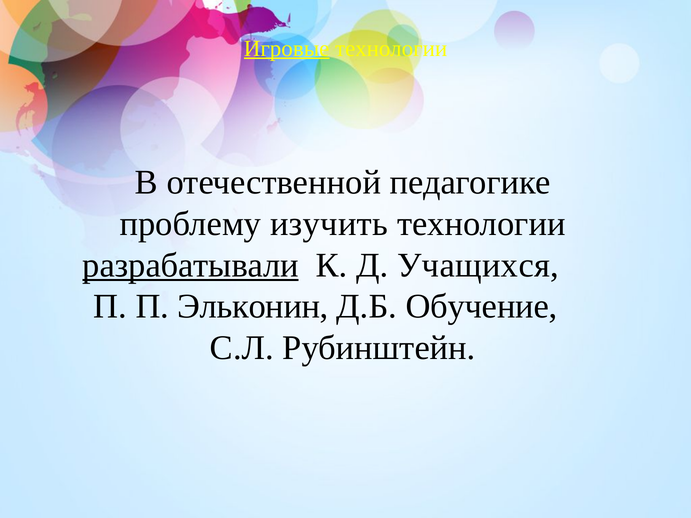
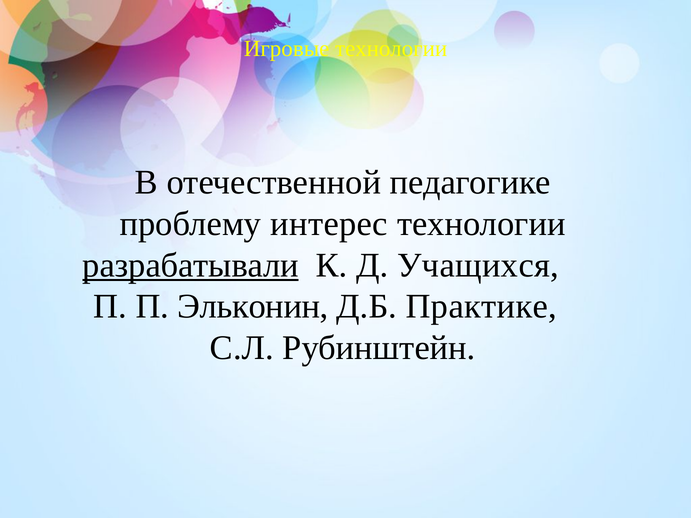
Игровые underline: present -> none
изучить: изучить -> интерес
Обучение: Обучение -> Практике
